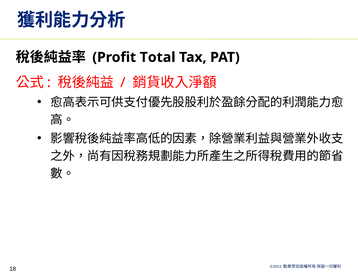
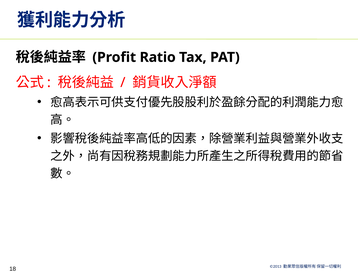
Total: Total -> Ratio
